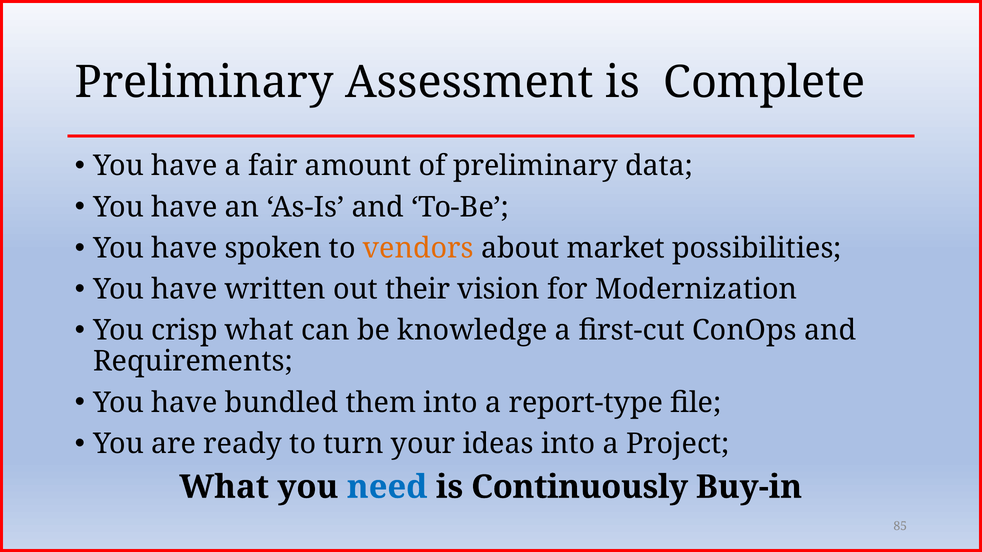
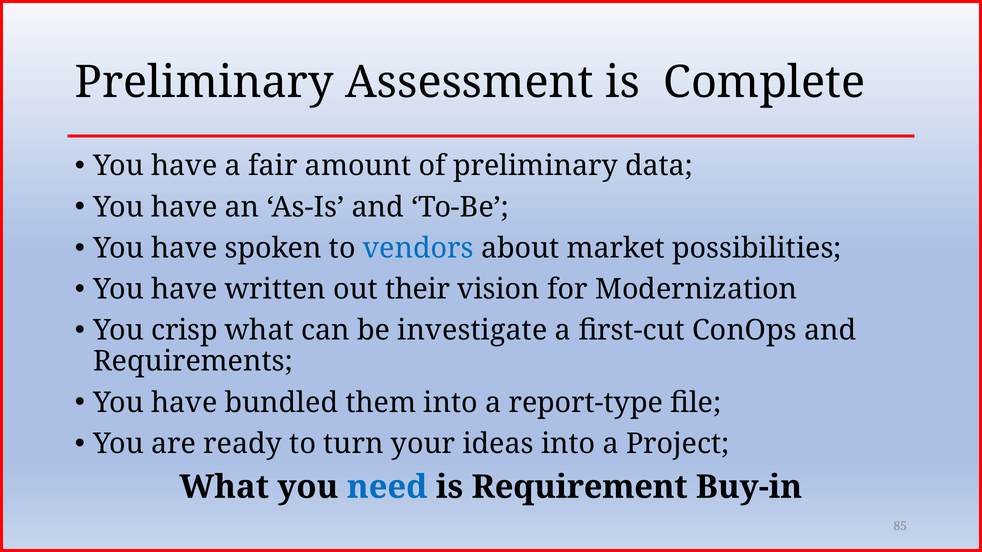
vendors colour: orange -> blue
knowledge: knowledge -> investigate
Continuously: Continuously -> Requirement
